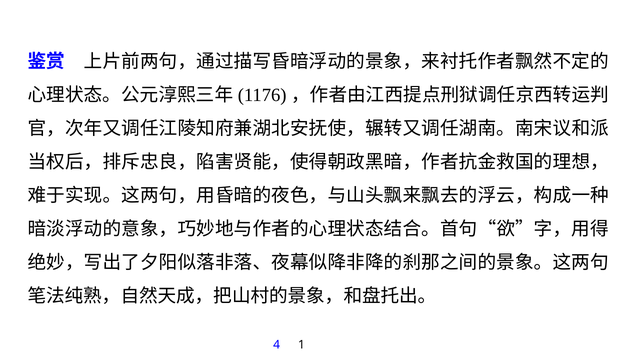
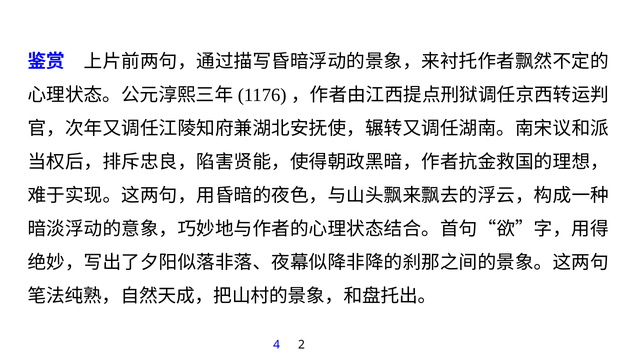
1: 1 -> 2
